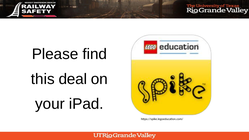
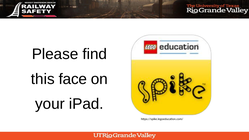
deal: deal -> face
